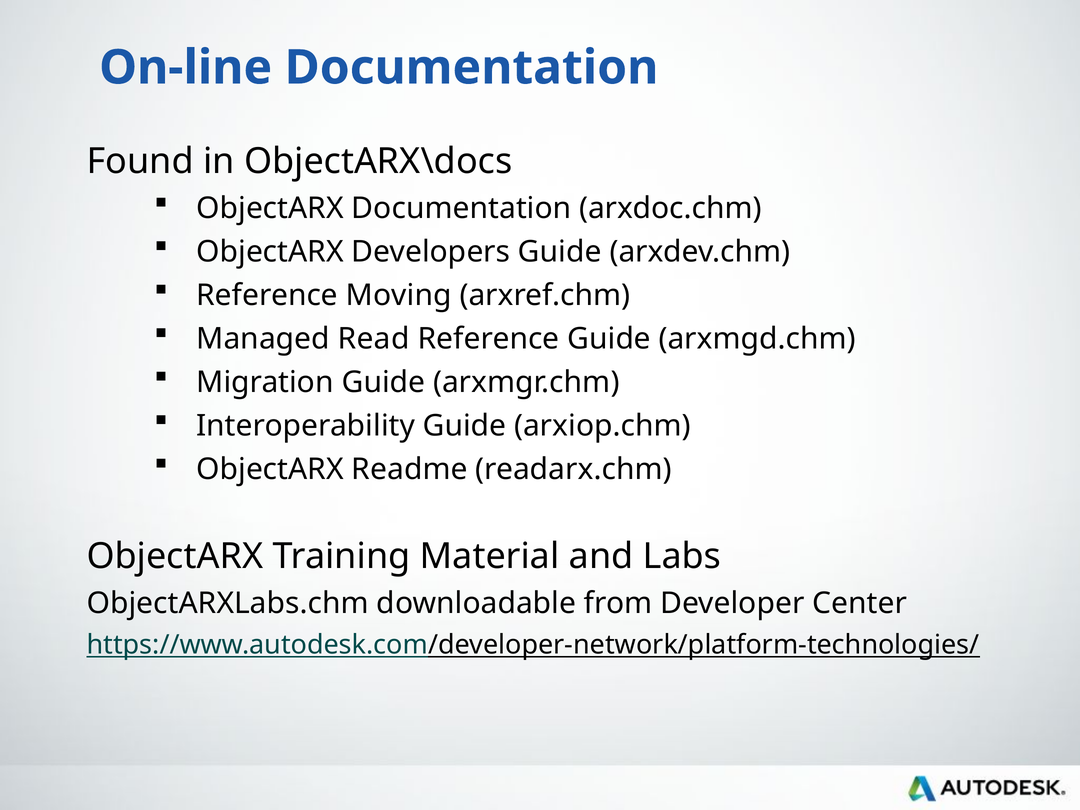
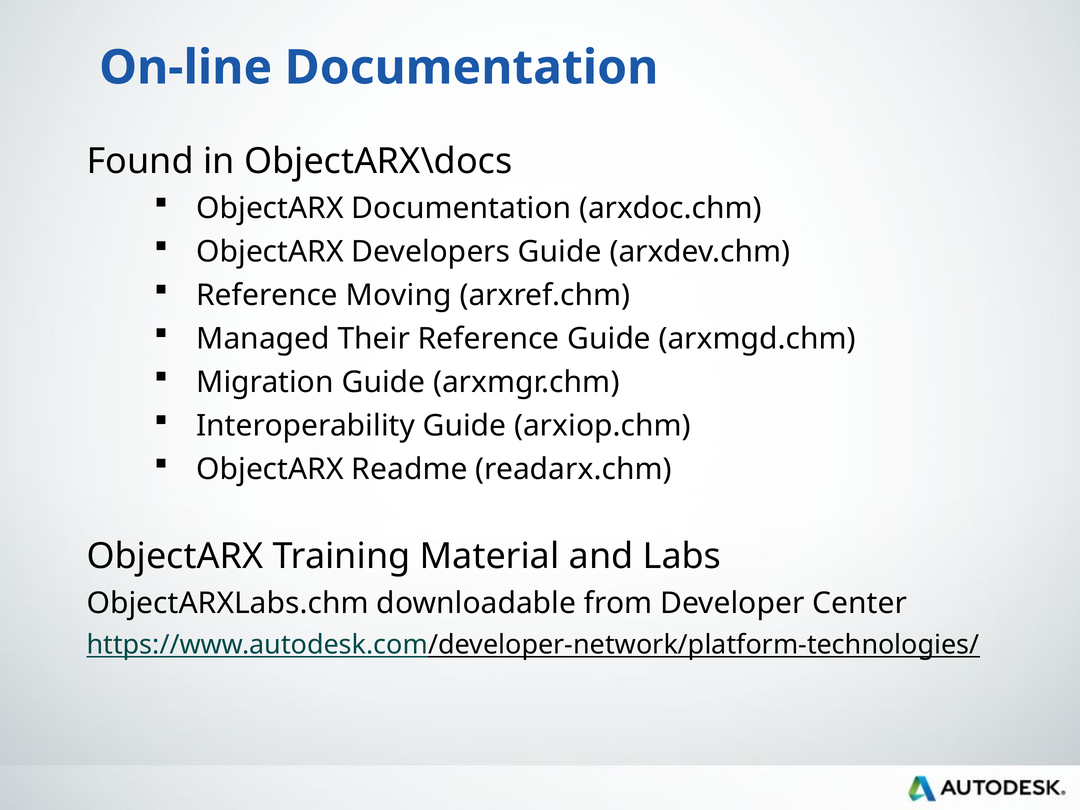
Read: Read -> Their
